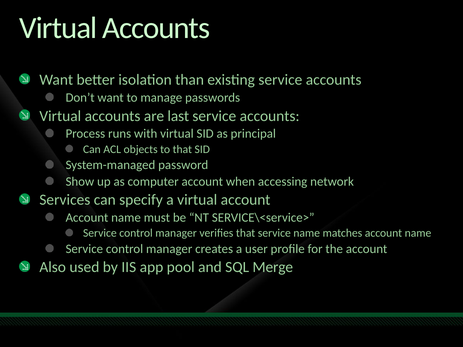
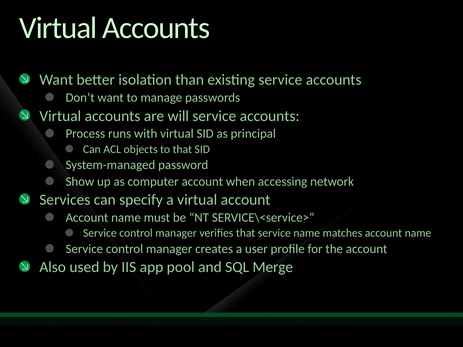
last: last -> will
